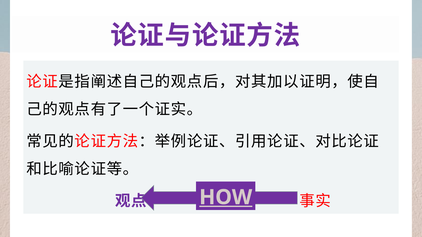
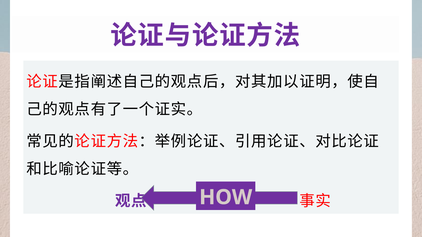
HOW underline: present -> none
